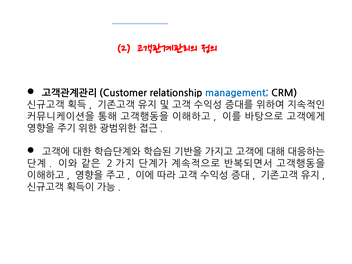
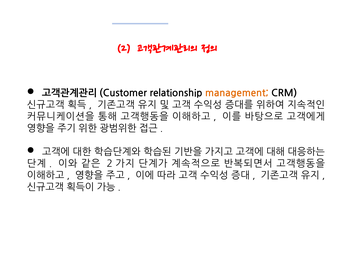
management colour: blue -> orange
